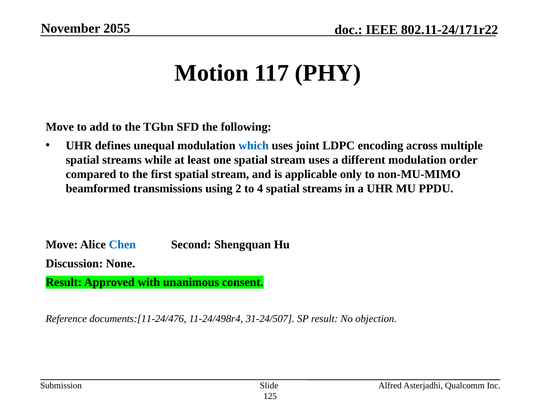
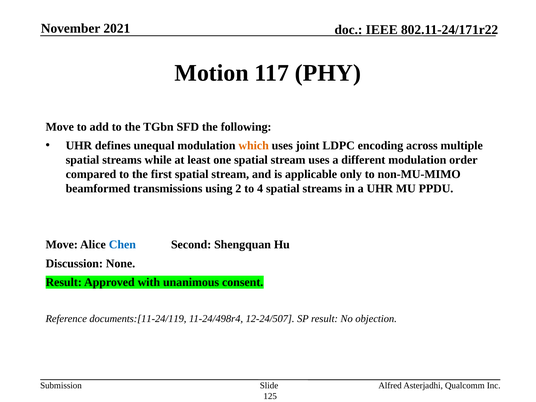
2055: 2055 -> 2021
which colour: blue -> orange
documents:[11-24/476: documents:[11-24/476 -> documents:[11-24/119
31-24/507: 31-24/507 -> 12-24/507
